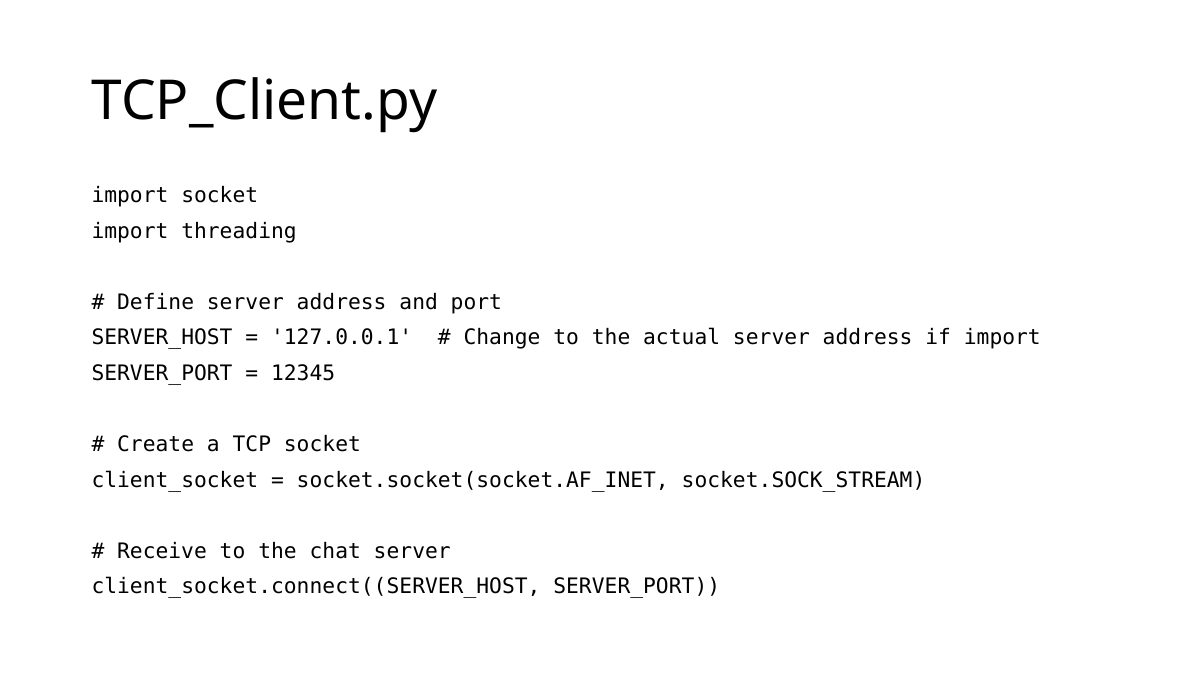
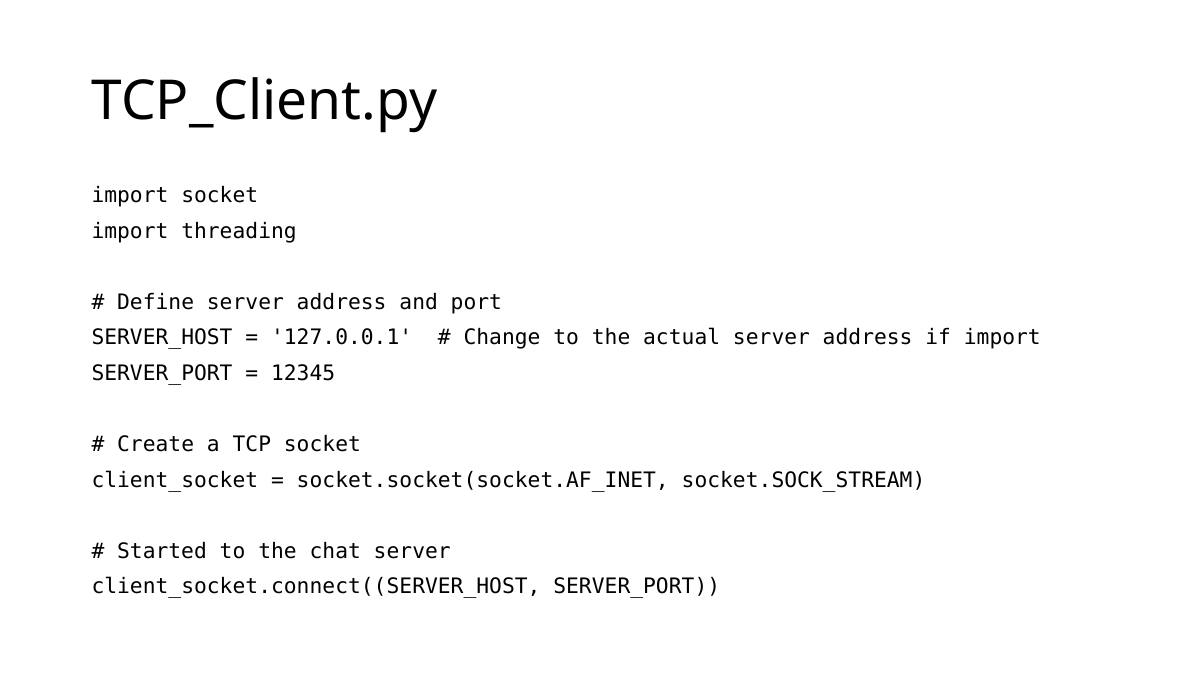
Receive: Receive -> Started
